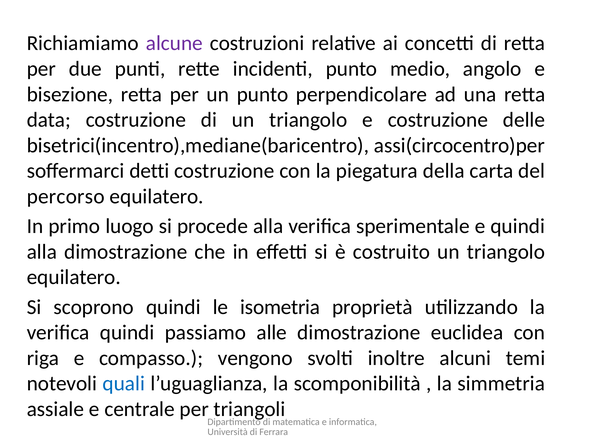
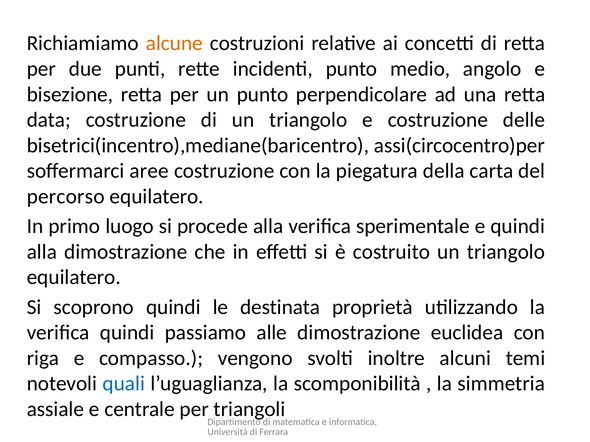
alcune colour: purple -> orange
detti: detti -> aree
isometria: isometria -> destinata
